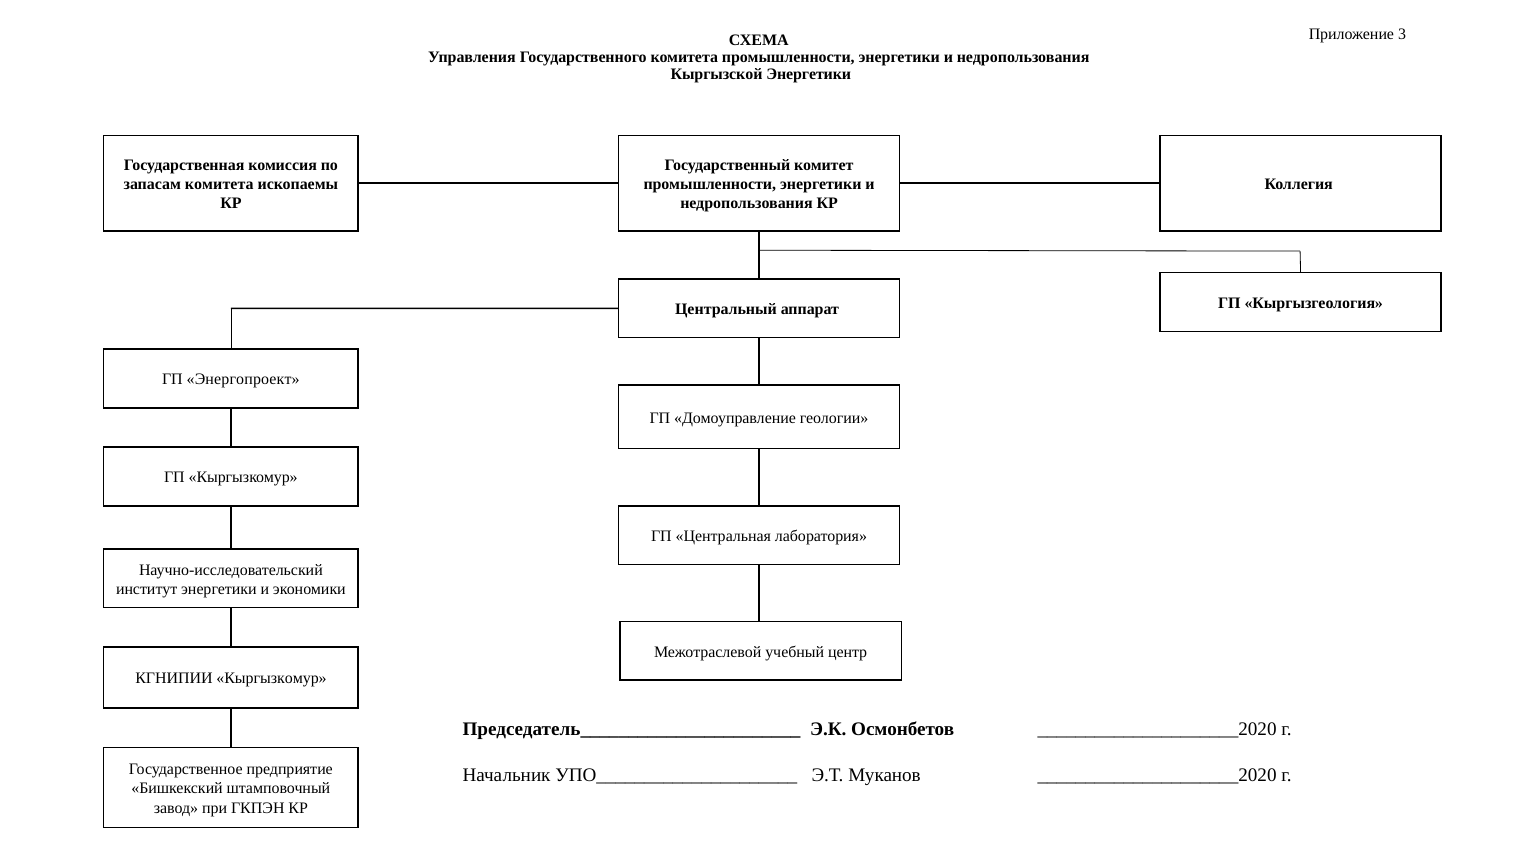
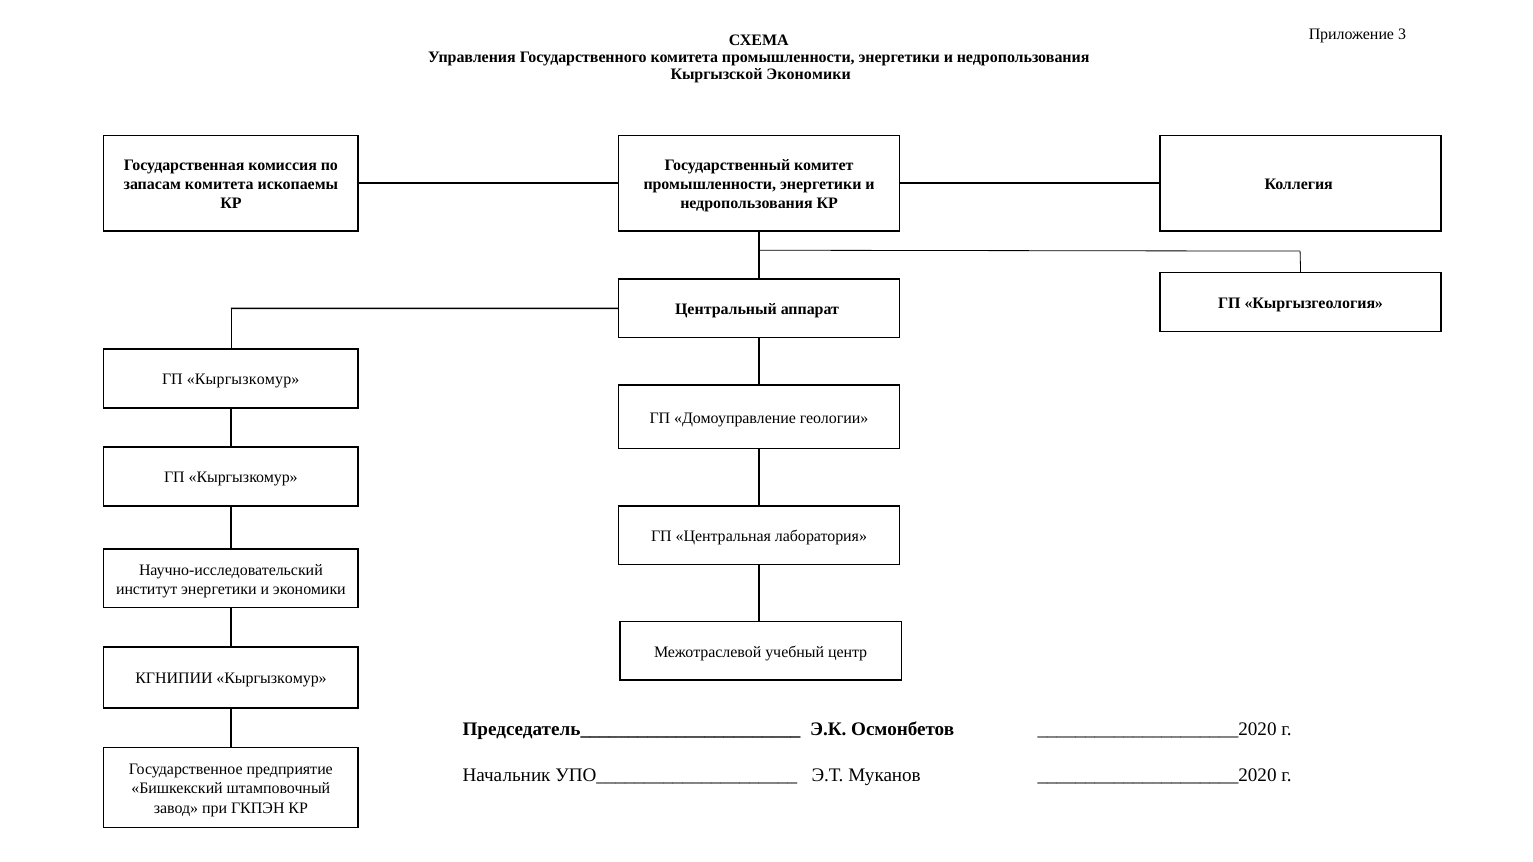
Кыргызской Энергетики: Энергетики -> Экономики
Энергопроект at (243, 380): Энергопроект -> Кыргызкомур
